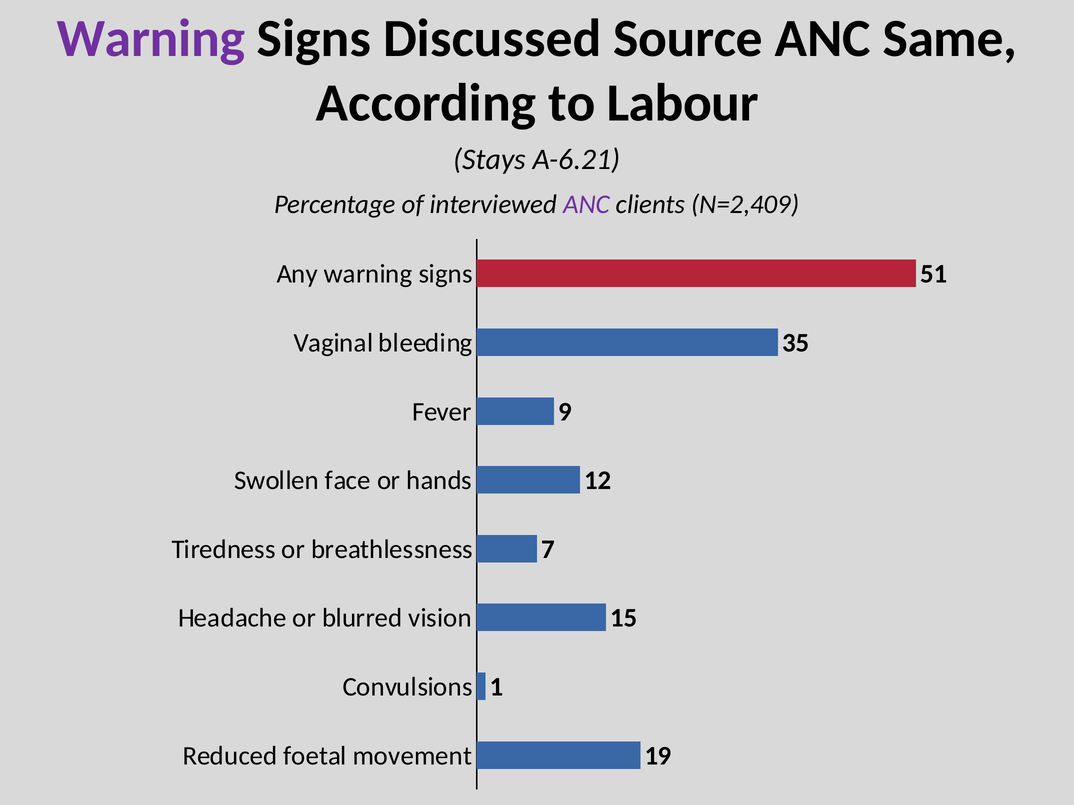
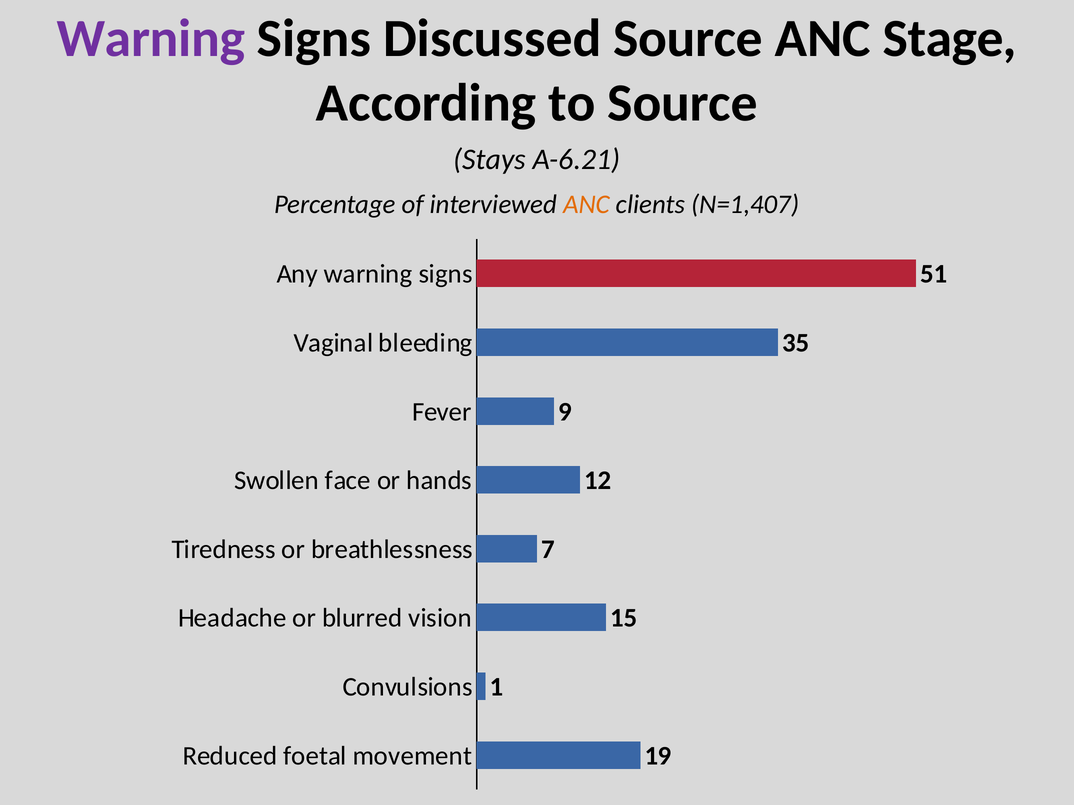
Same: Same -> Stage
to Labour: Labour -> Source
ANC at (587, 205) colour: purple -> orange
N=2,409: N=2,409 -> N=1,407
